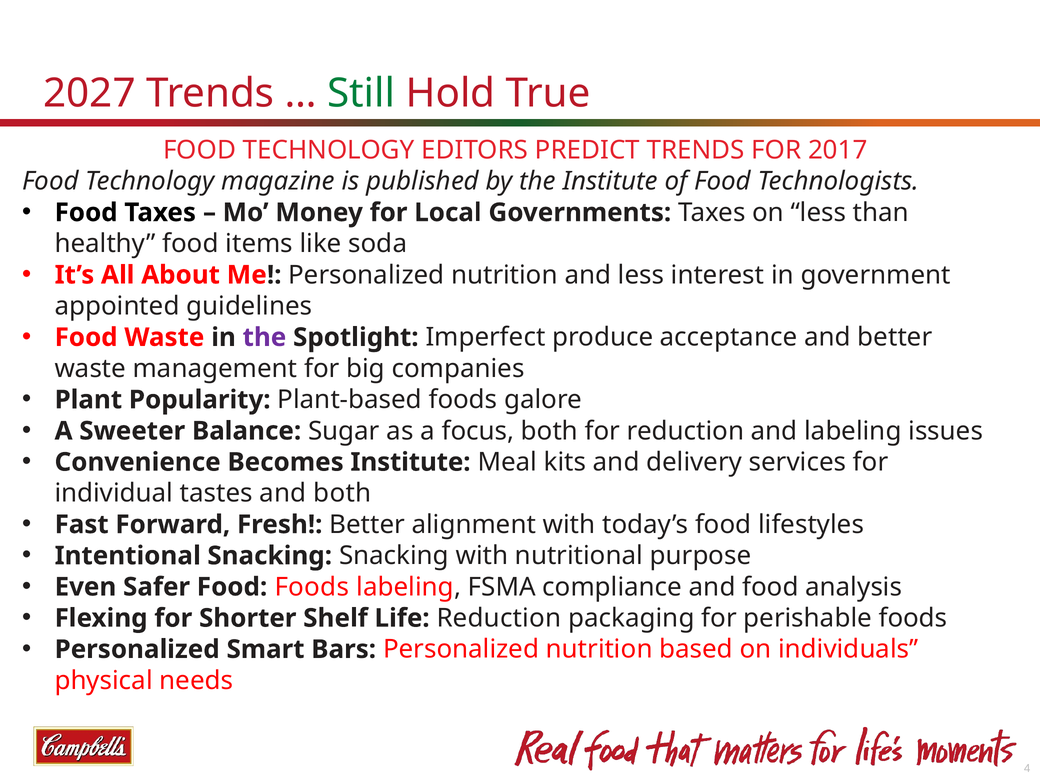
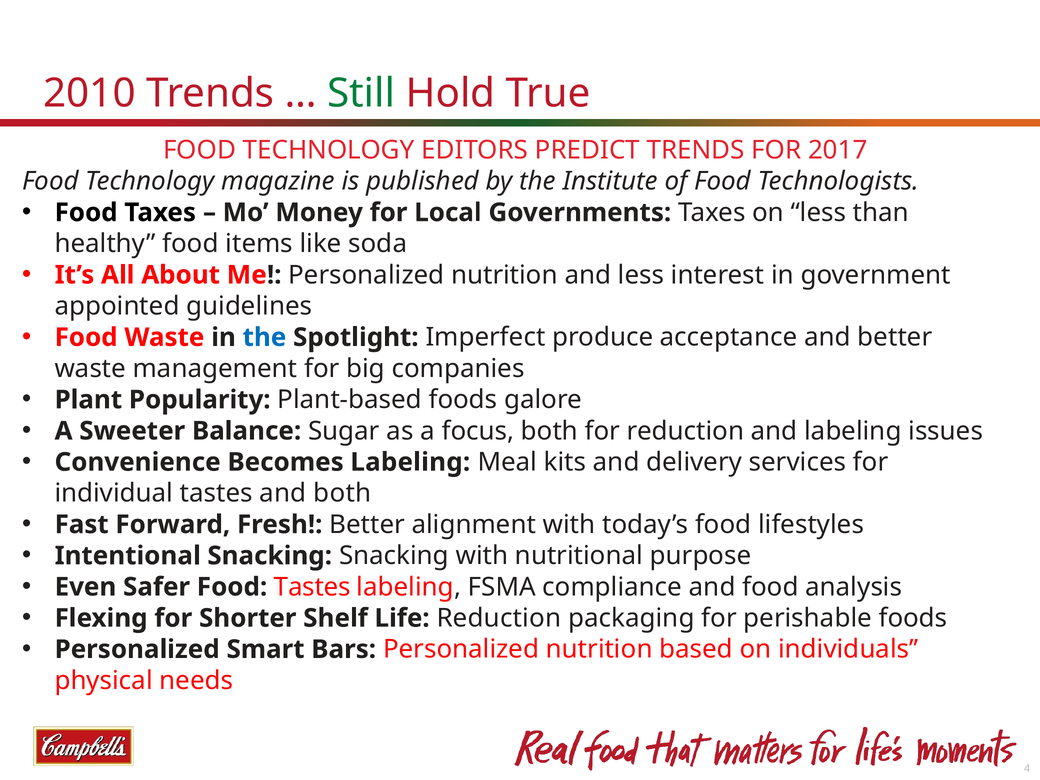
2027: 2027 -> 2010
the at (264, 337) colour: purple -> blue
Becomes Institute: Institute -> Labeling
Food Foods: Foods -> Tastes
